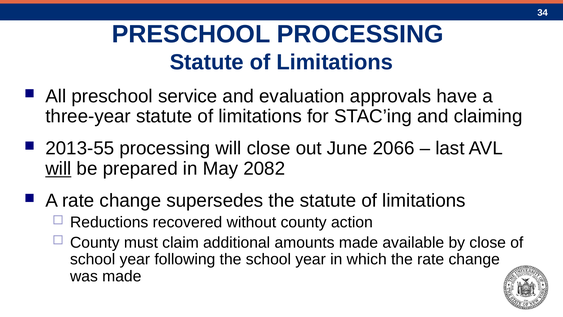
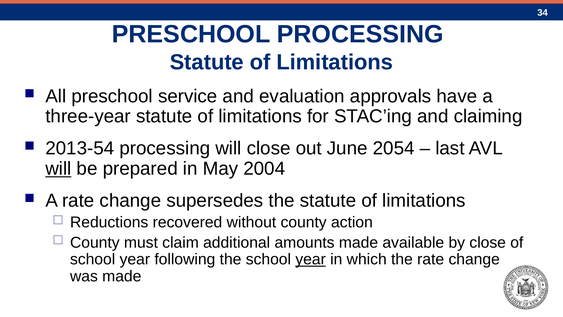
2013-55: 2013-55 -> 2013-54
2066: 2066 -> 2054
2082: 2082 -> 2004
year at (311, 259) underline: none -> present
